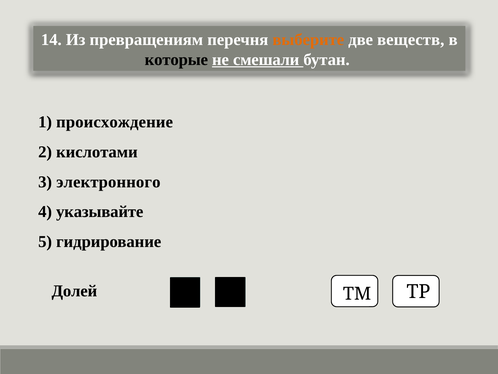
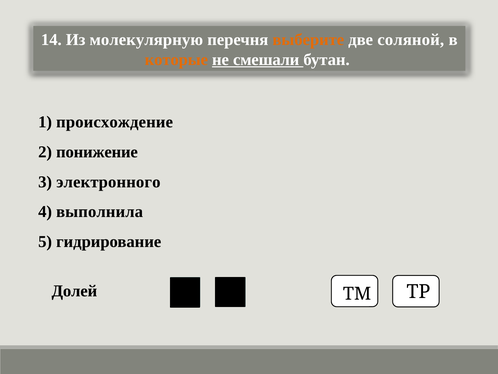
превращениям: превращениям -> молекулярную
веществ: веществ -> соляной
которые colour: black -> orange
кислотами: кислотами -> понижение
указывайте: указывайте -> выполнила
